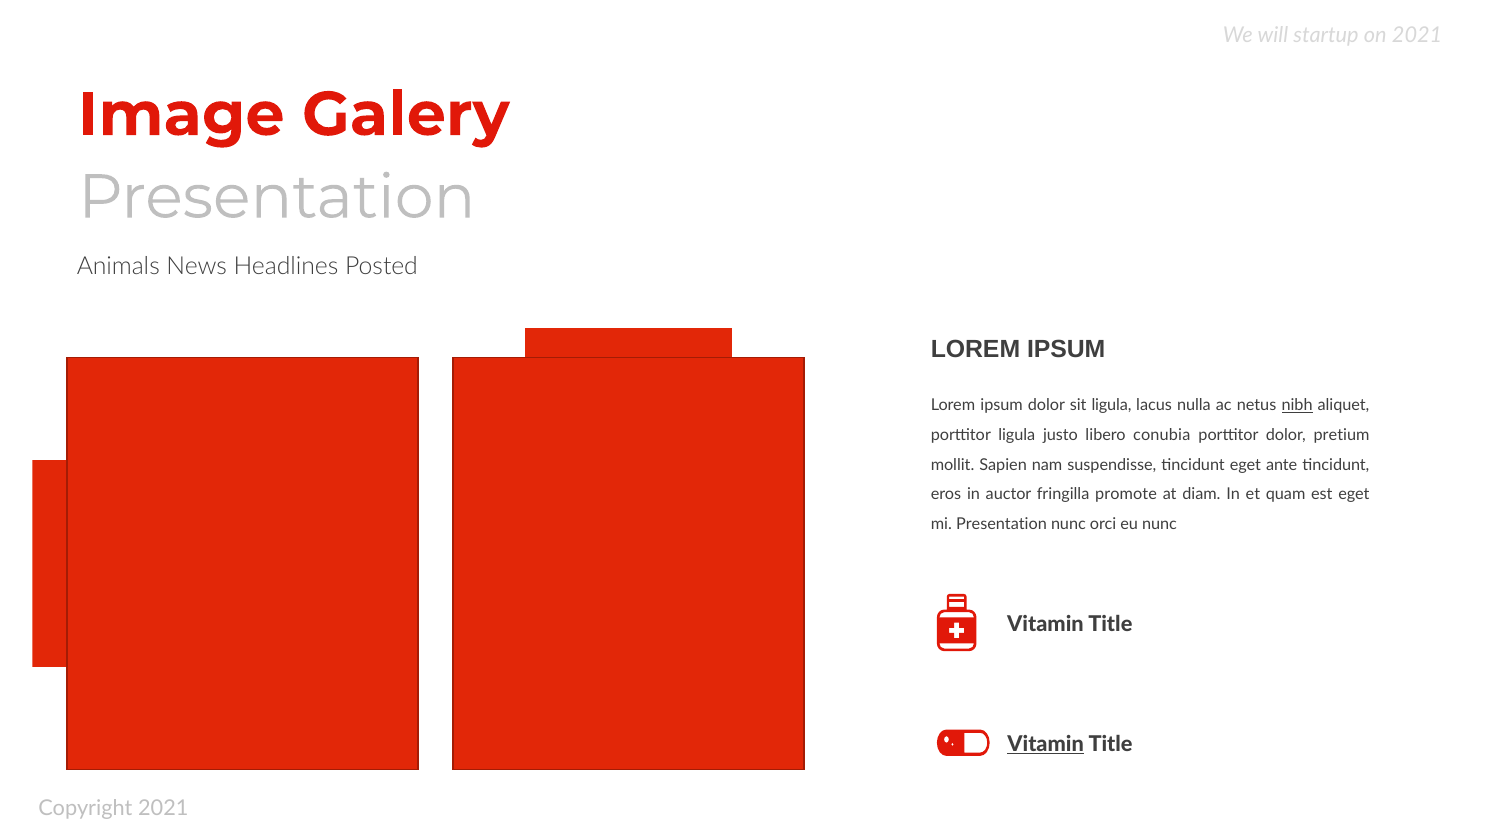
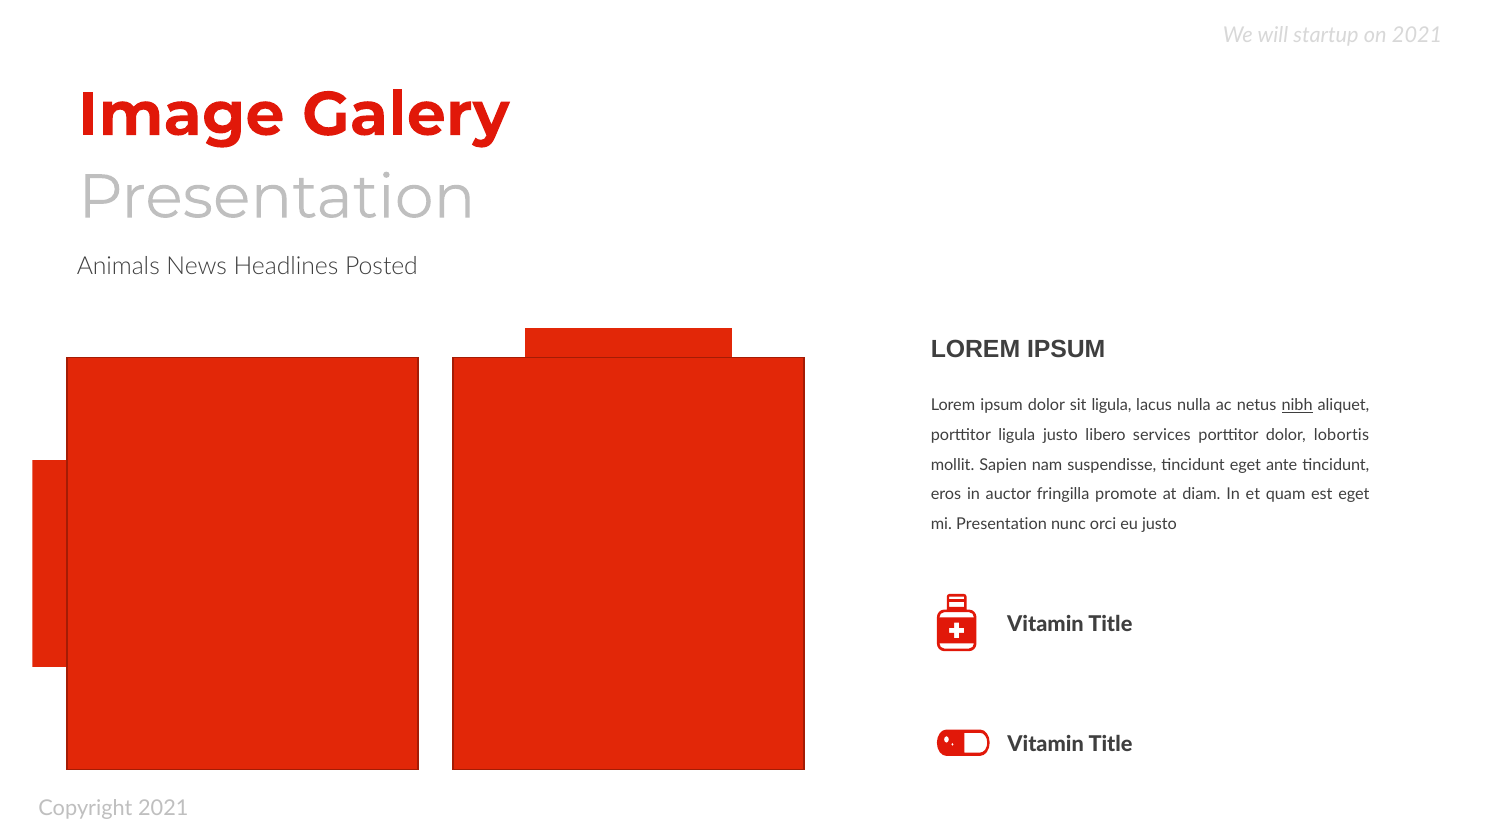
conubia: conubia -> services
pretium: pretium -> lobortis
eu nunc: nunc -> justo
Vitamin at (1046, 744) underline: present -> none
